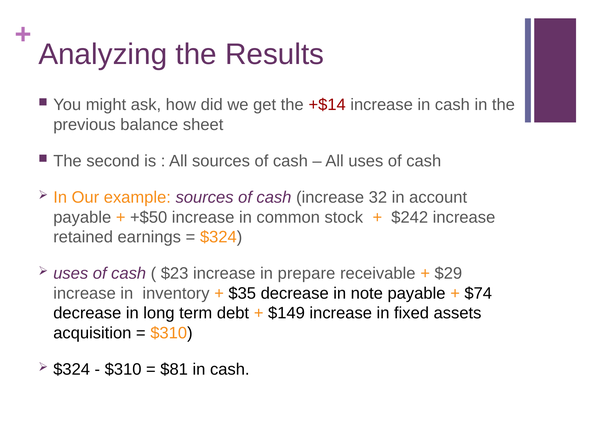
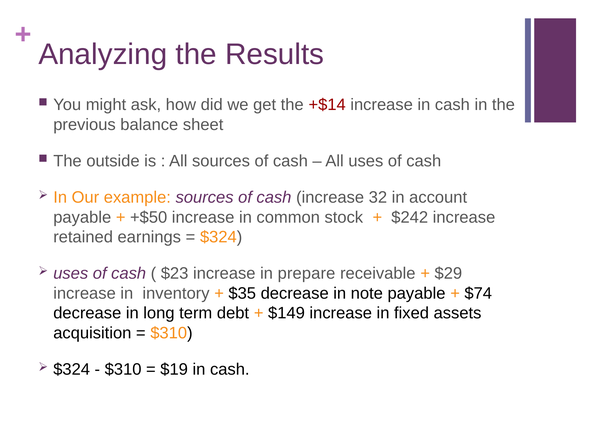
second: second -> outside
$81: $81 -> $19
